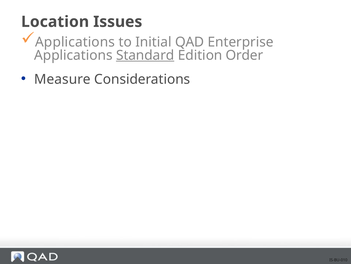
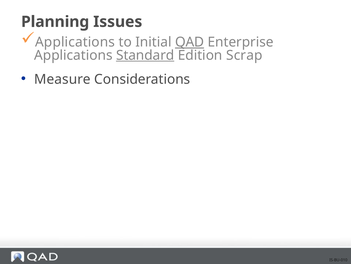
Location: Location -> Planning
QAD at (190, 42) underline: none -> present
Order: Order -> Scrap
